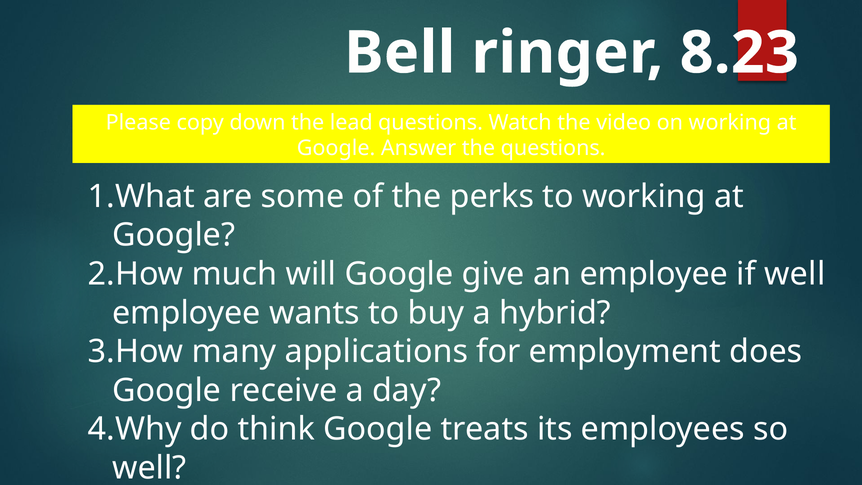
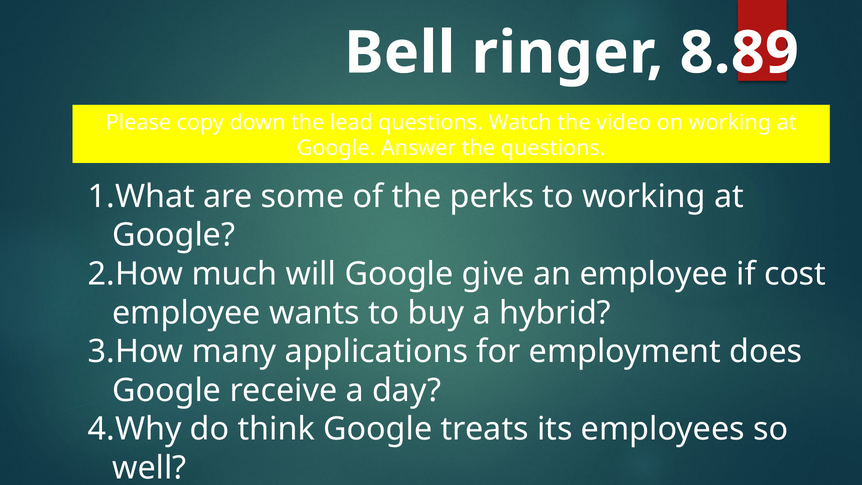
8.23: 8.23 -> 8.89
if well: well -> cost
